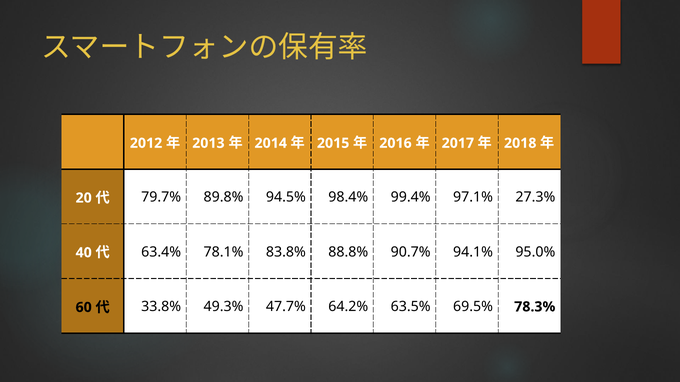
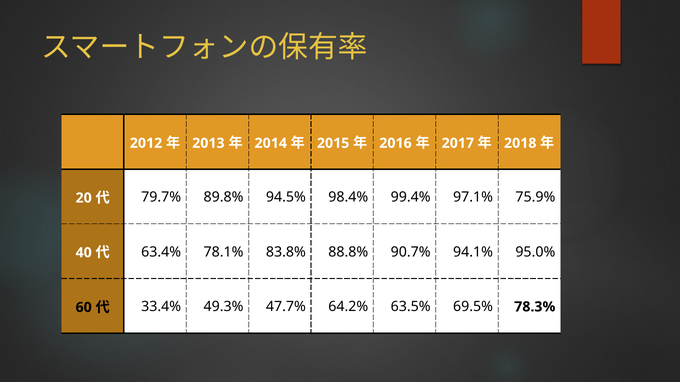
27.3%: 27.3% -> 75.9%
33.8%: 33.8% -> 33.4%
